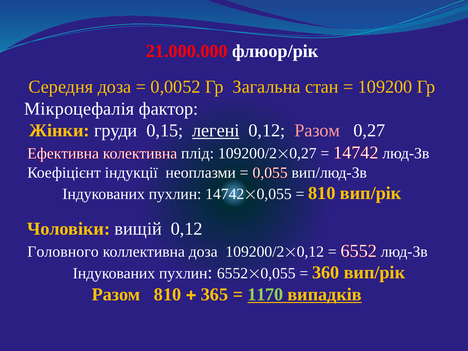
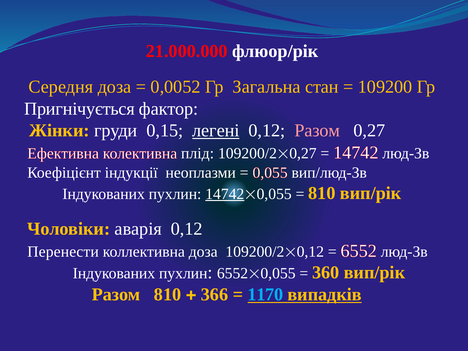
Мікроцефалія: Мікроцефалія -> Пригнічується
14742 at (225, 194) underline: none -> present
вищій: вищій -> аварія
Головного: Головного -> Перенести
365: 365 -> 366
1170 colour: light green -> light blue
